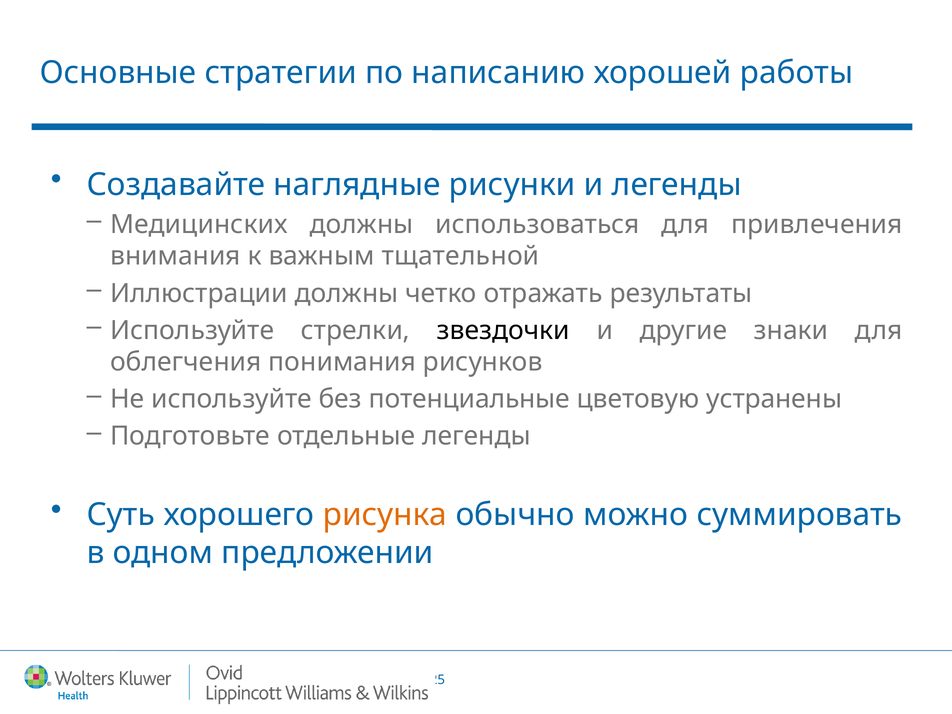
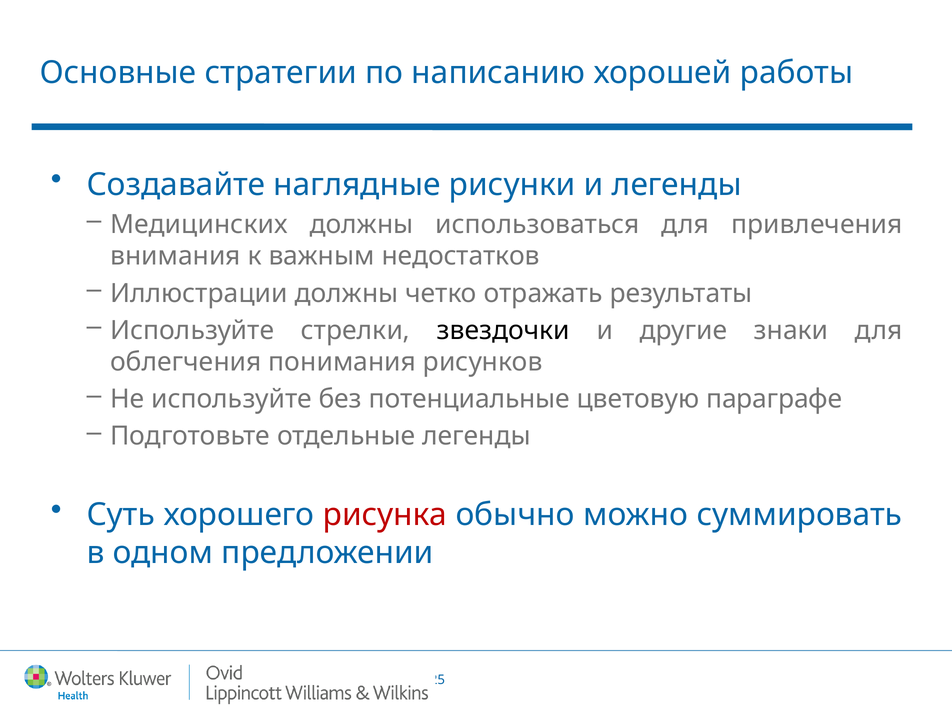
тщательной: тщательной -> недостатков
устранены: устранены -> параграфе
рисунка colour: orange -> red
